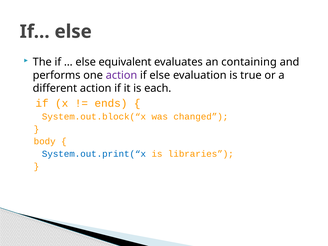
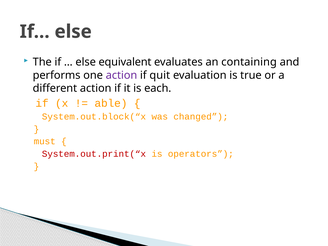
if else: else -> quit
ends: ends -> able
body: body -> must
System.out.print(“x colour: blue -> red
libraries: libraries -> operators
